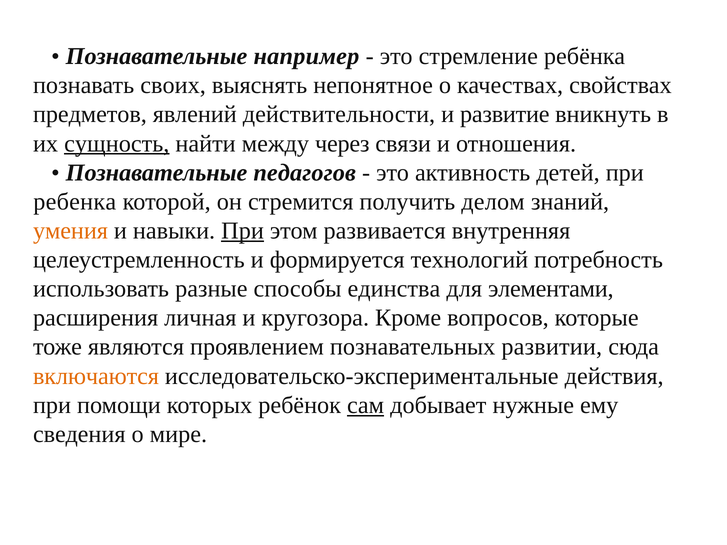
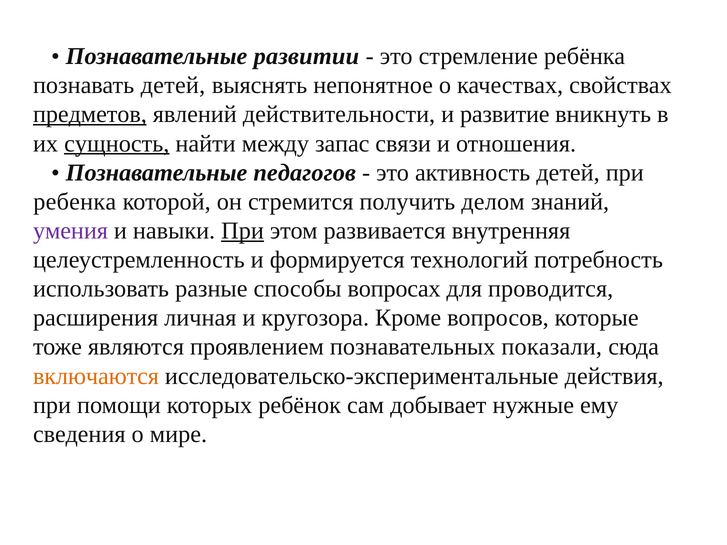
например: например -> развитии
познавать своих: своих -> детей
предметов underline: none -> present
через: через -> запас
умения colour: orange -> purple
единства: единства -> вопросах
элементами: элементами -> проводится
развитии: развитии -> показали
сам underline: present -> none
